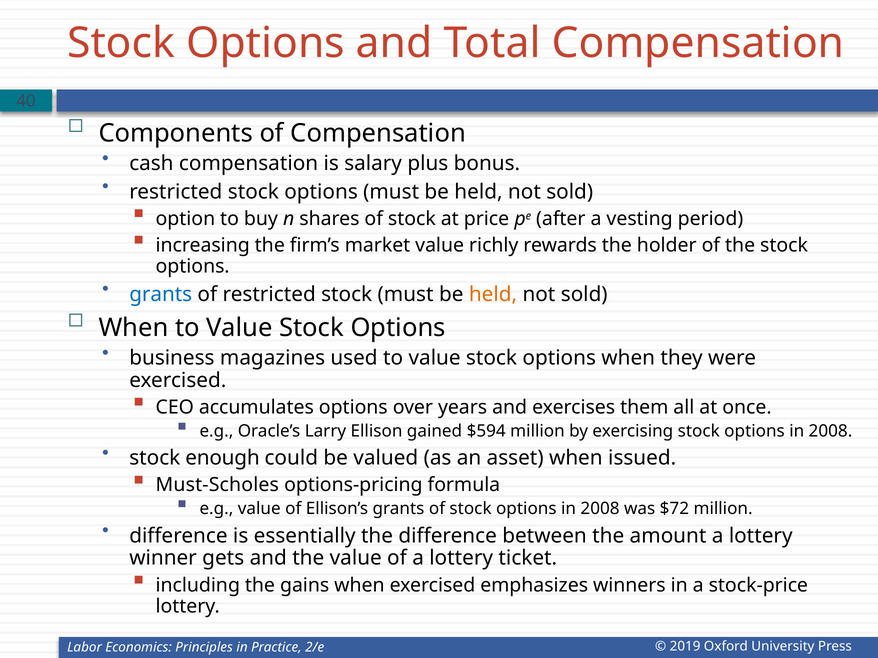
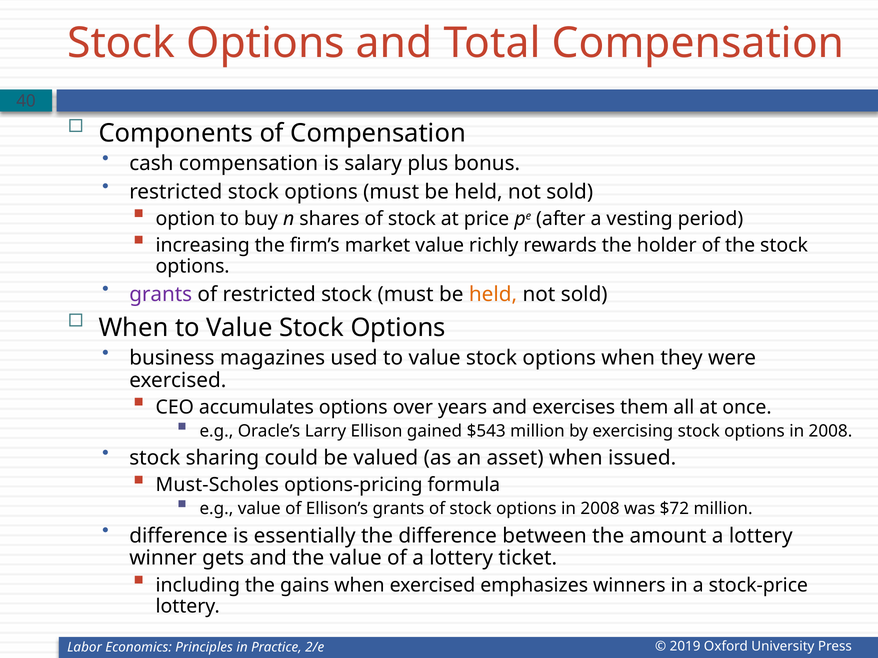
grants at (161, 294) colour: blue -> purple
$594: $594 -> $543
enough: enough -> sharing
